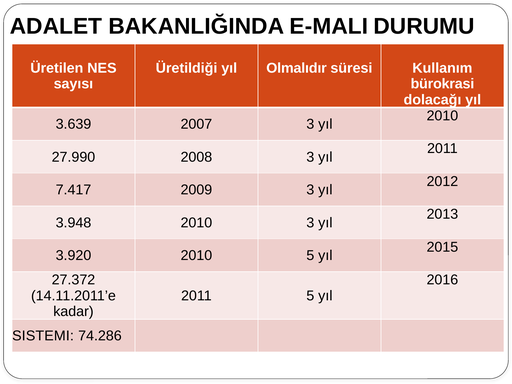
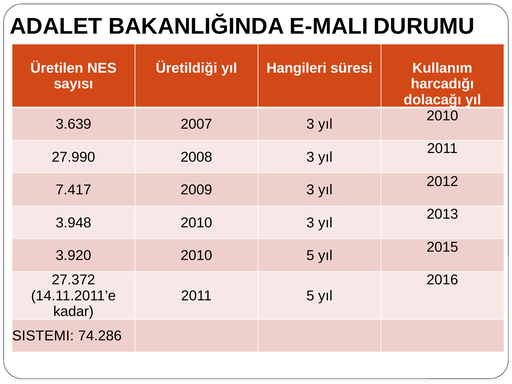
Olmalıdır: Olmalıdır -> Hangileri
bürokrasi: bürokrasi -> harcadığı
